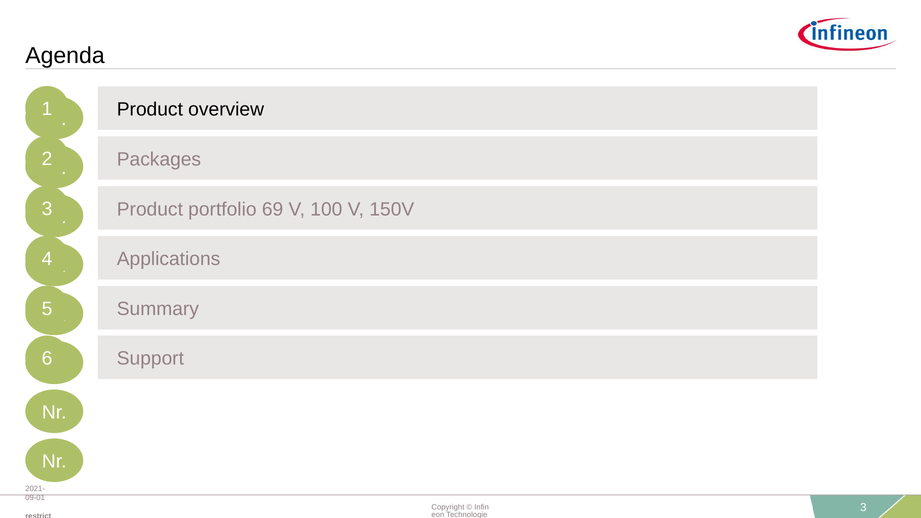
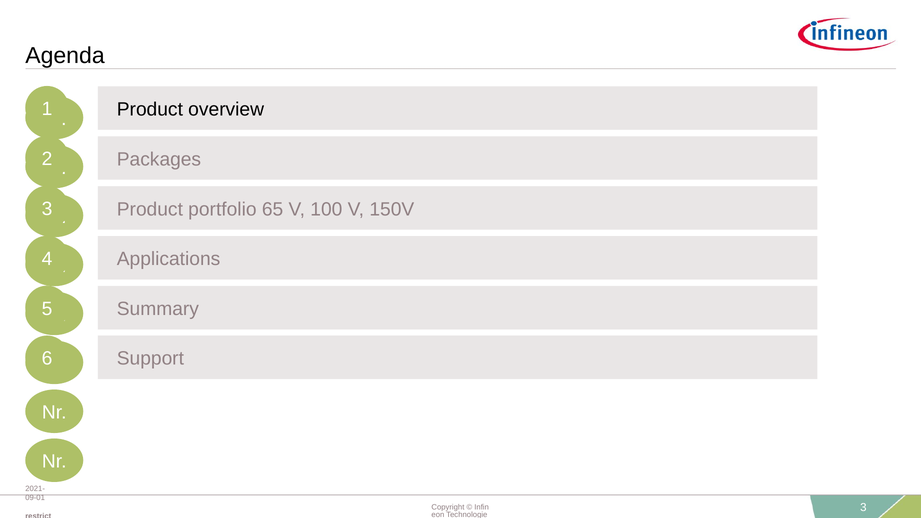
69: 69 -> 65
